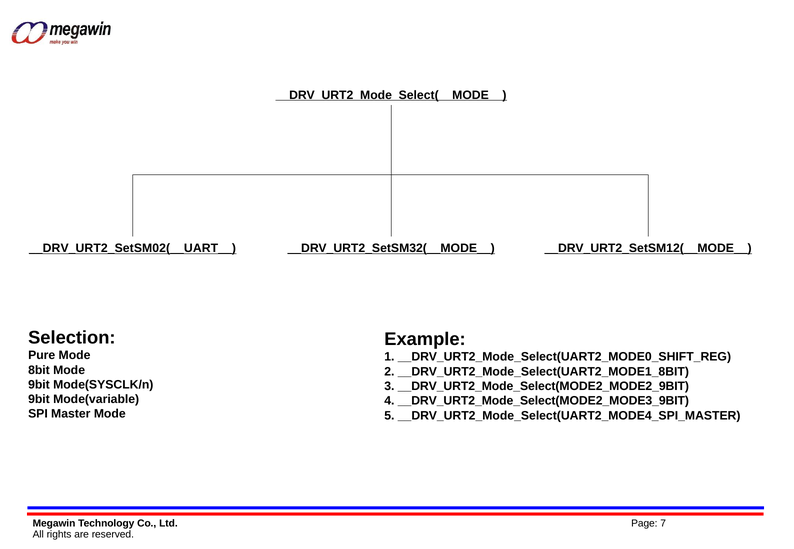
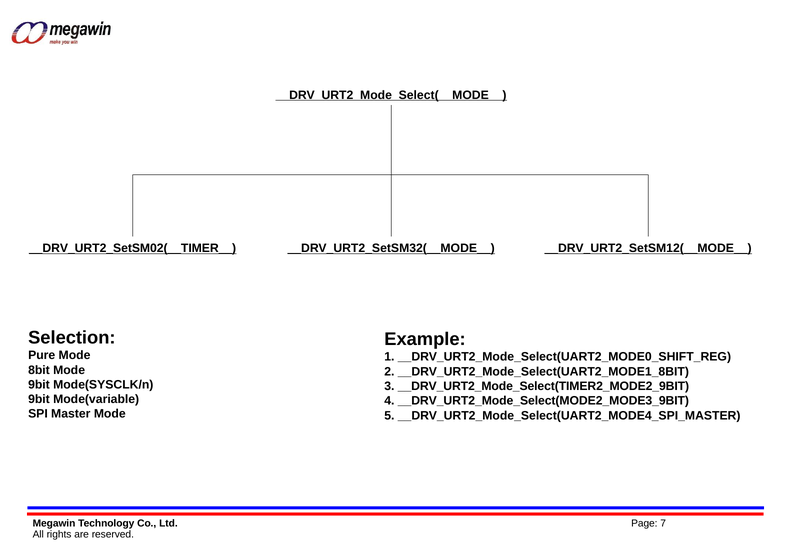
__DRV_URT2_SetSM02(__UART__: __DRV_URT2_SetSM02(__UART__ -> __DRV_URT2_SetSM02(__TIMER__
__DRV_URT2_Mode_Select(MODE2_MODE2_9BIT: __DRV_URT2_Mode_Select(MODE2_MODE2_9BIT -> __DRV_URT2_Mode_Select(TIMER2_MODE2_9BIT
